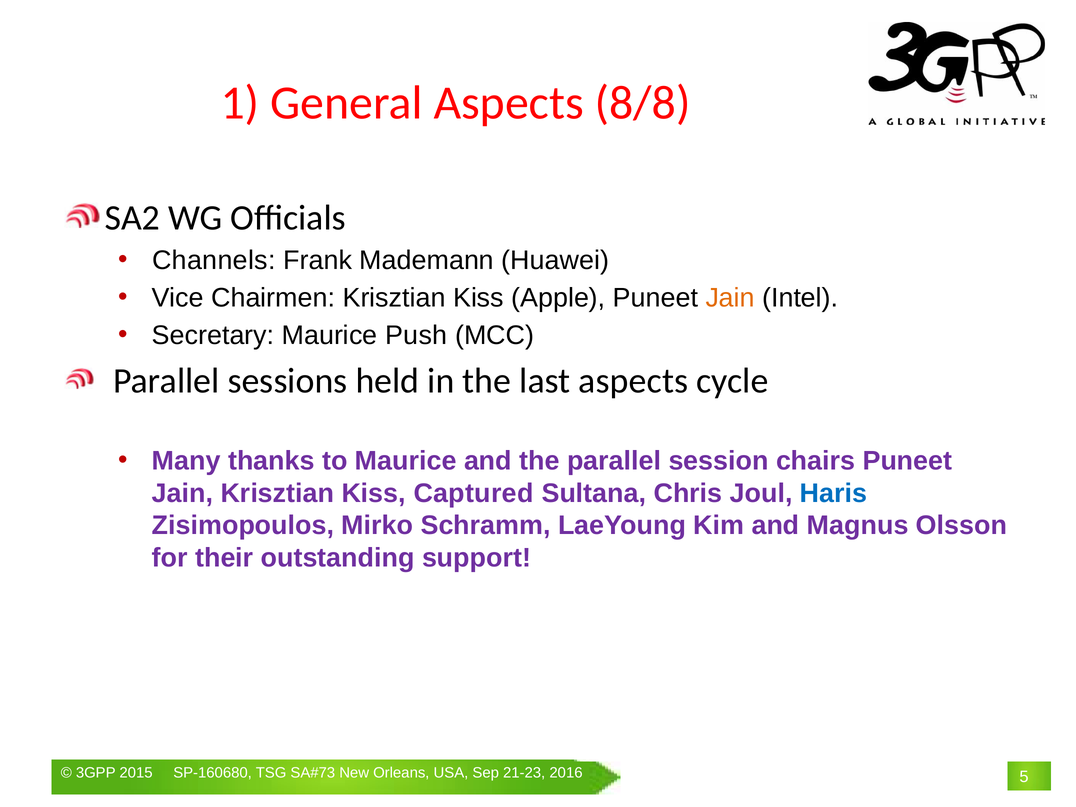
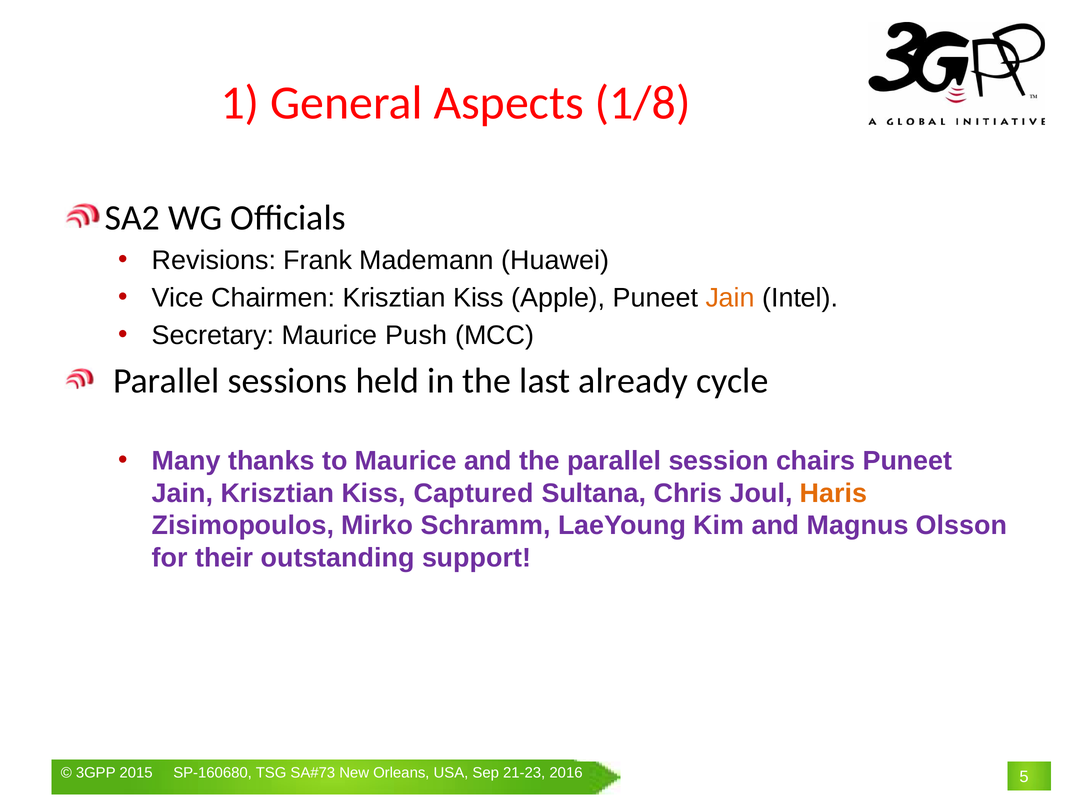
8/8: 8/8 -> 1/8
Channels: Channels -> Revisions
last aspects: aspects -> already
Haris colour: blue -> orange
